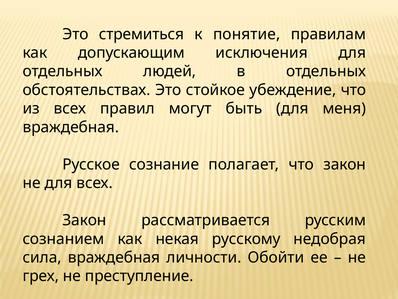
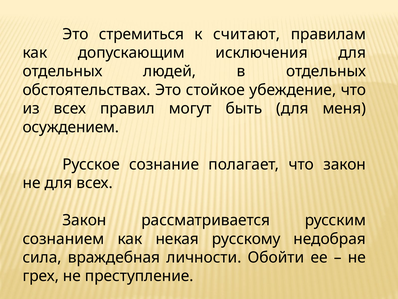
понятие: понятие -> считают
враждебная at (71, 127): враждебная -> осуждением
